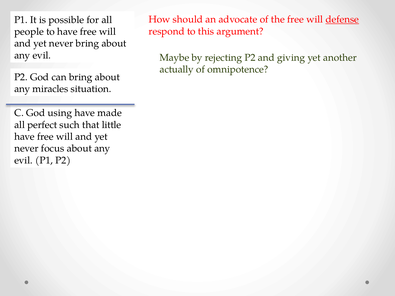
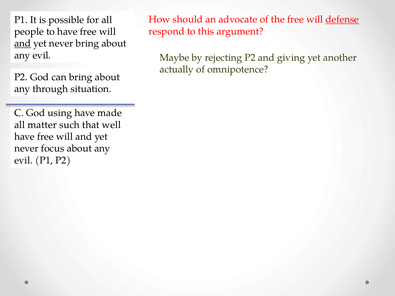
and at (23, 43) underline: none -> present
miracles: miracles -> through
perfect: perfect -> matter
little: little -> well
